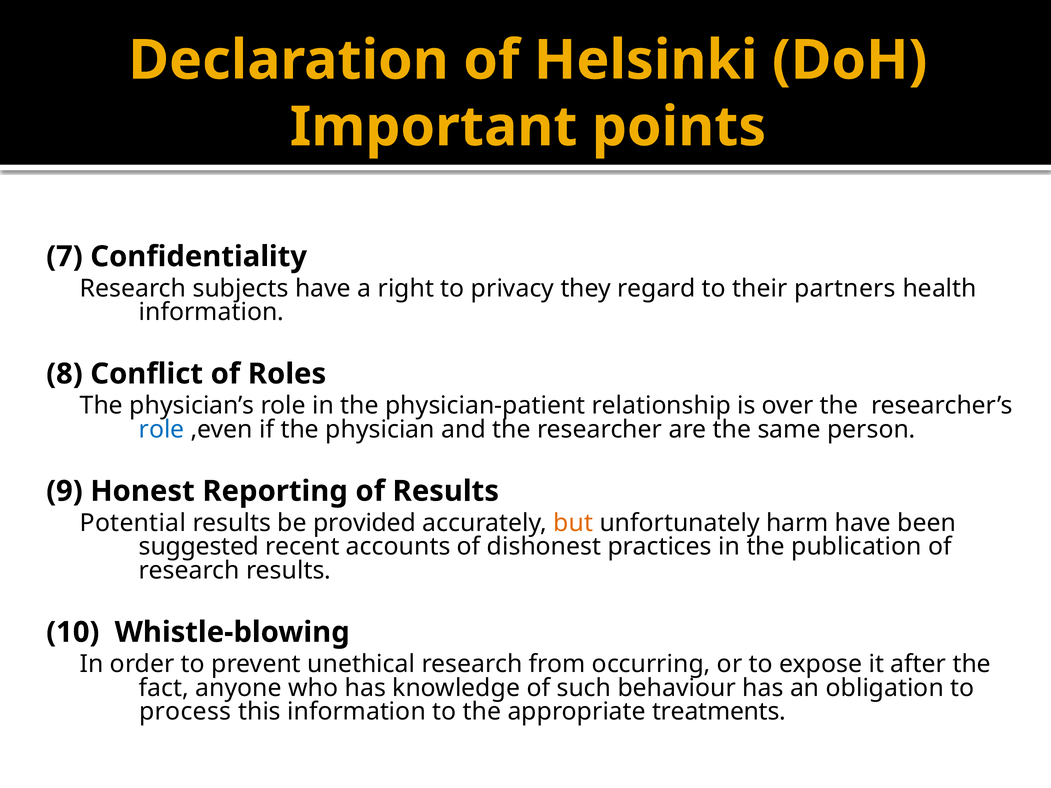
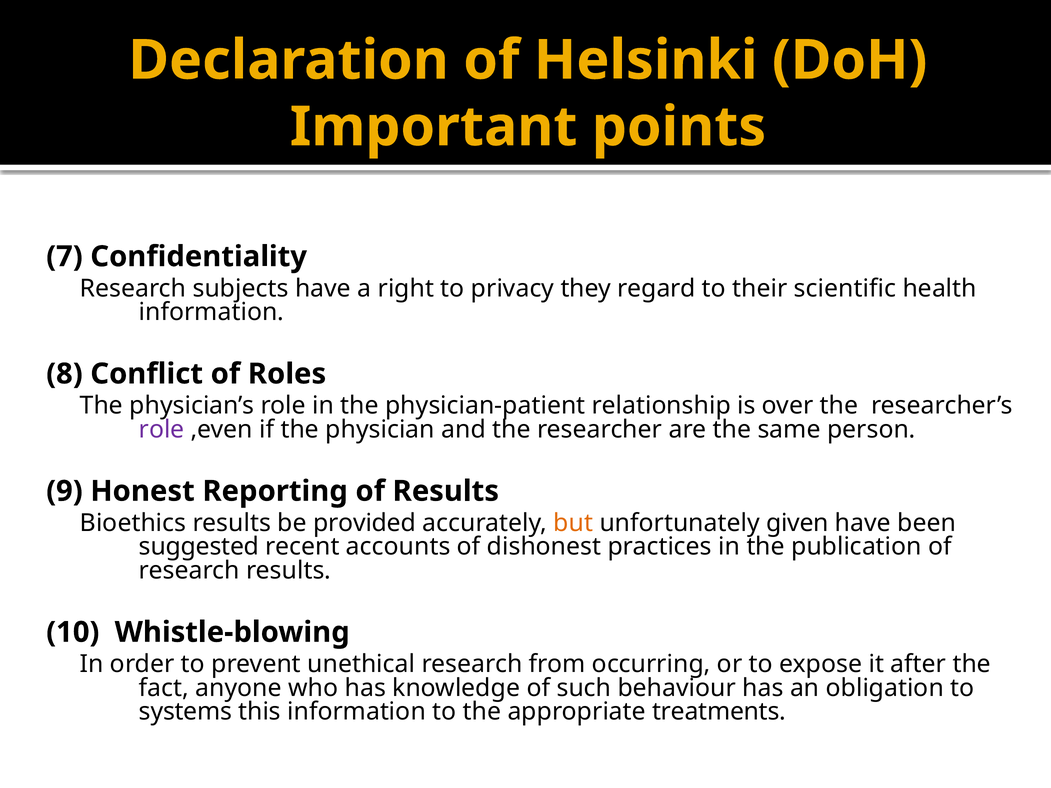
partners: partners -> scientific
role at (162, 430) colour: blue -> purple
Potential: Potential -> Bioethics
harm: harm -> given
process: process -> systems
